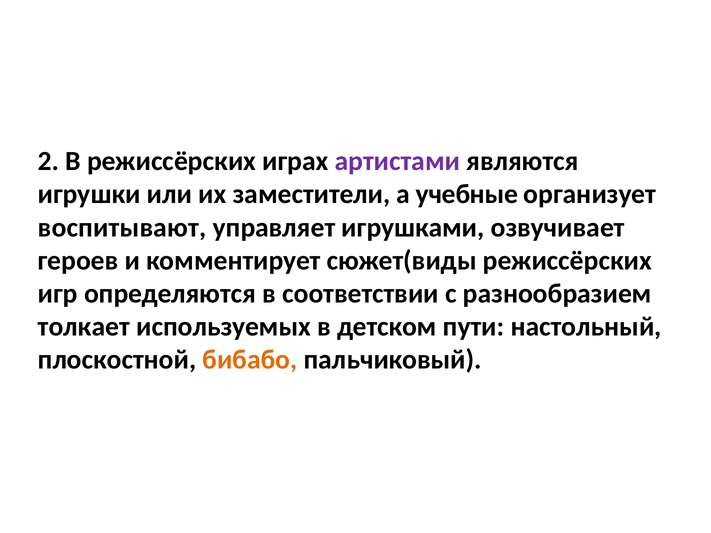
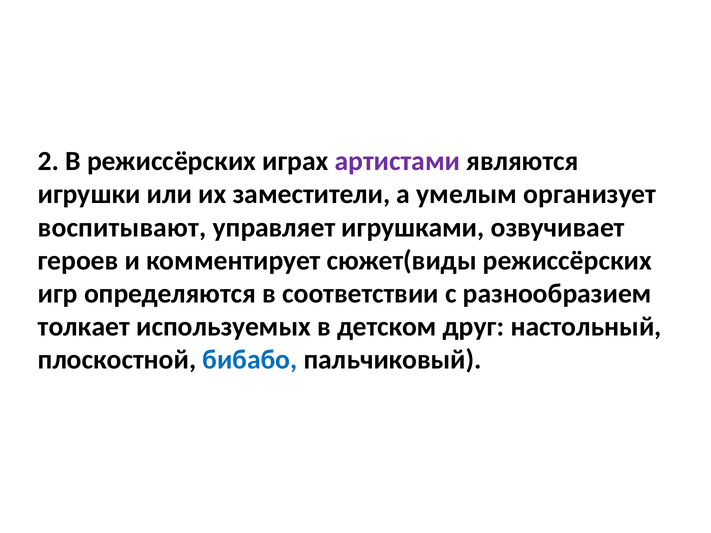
учебные: учебные -> умелым
пути: пути -> друг
бибабо colour: orange -> blue
